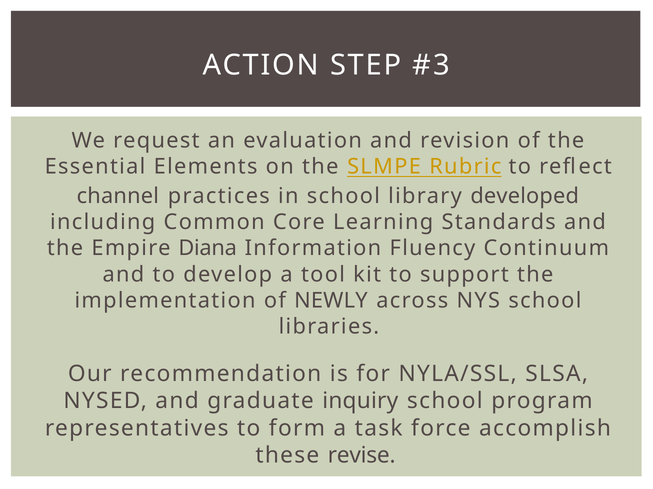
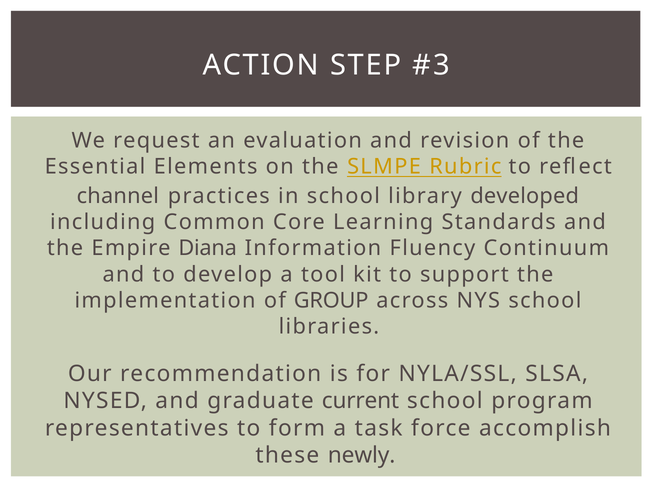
NEWLY: NEWLY -> GROUP
inquiry: inquiry -> current
revise: revise -> newly
